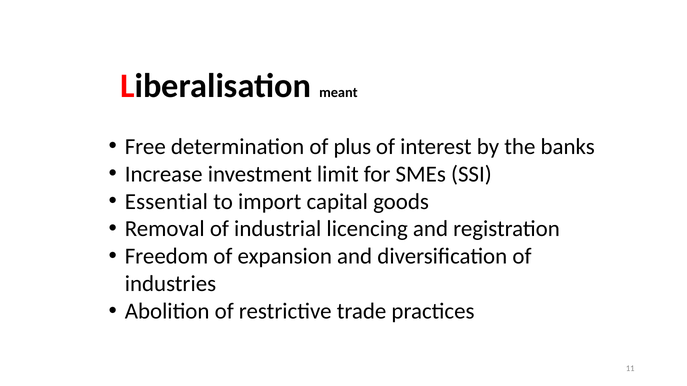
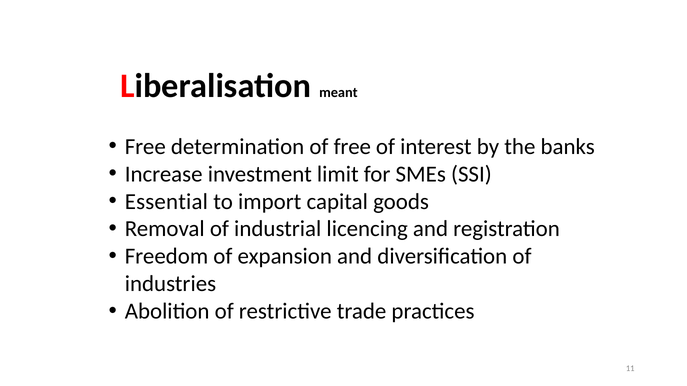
of plus: plus -> free
